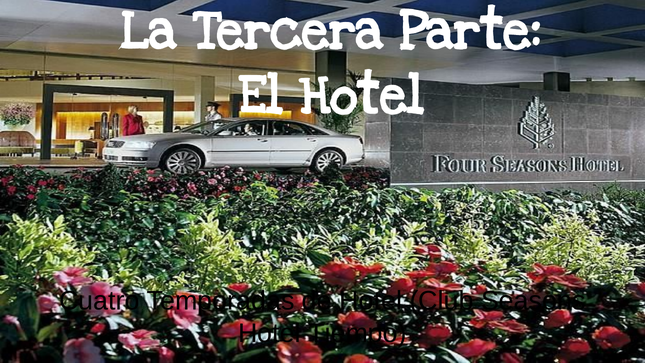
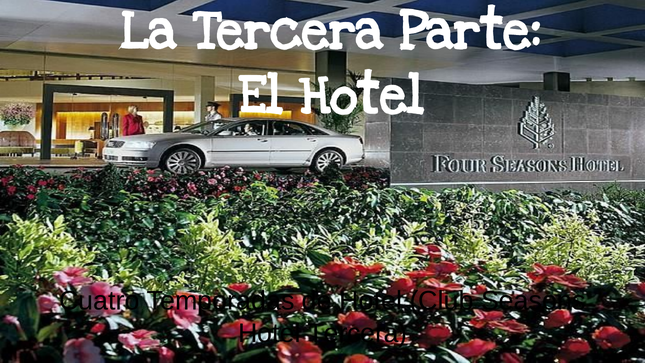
Hotel Tiempo: Tiempo -> Tercera
